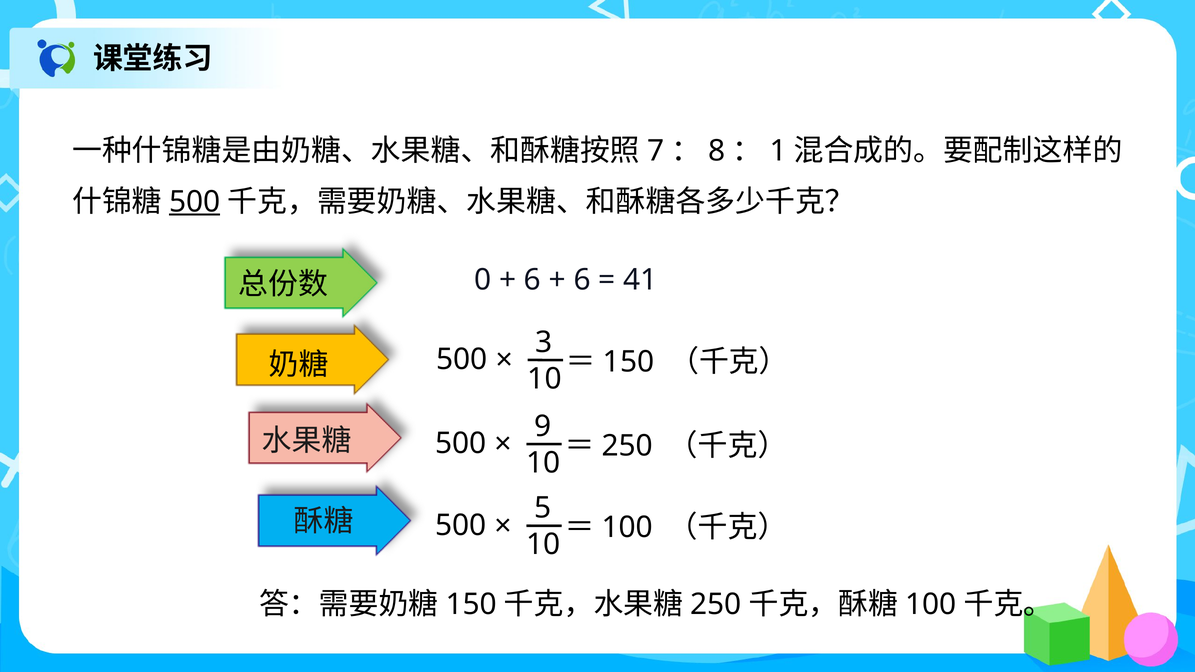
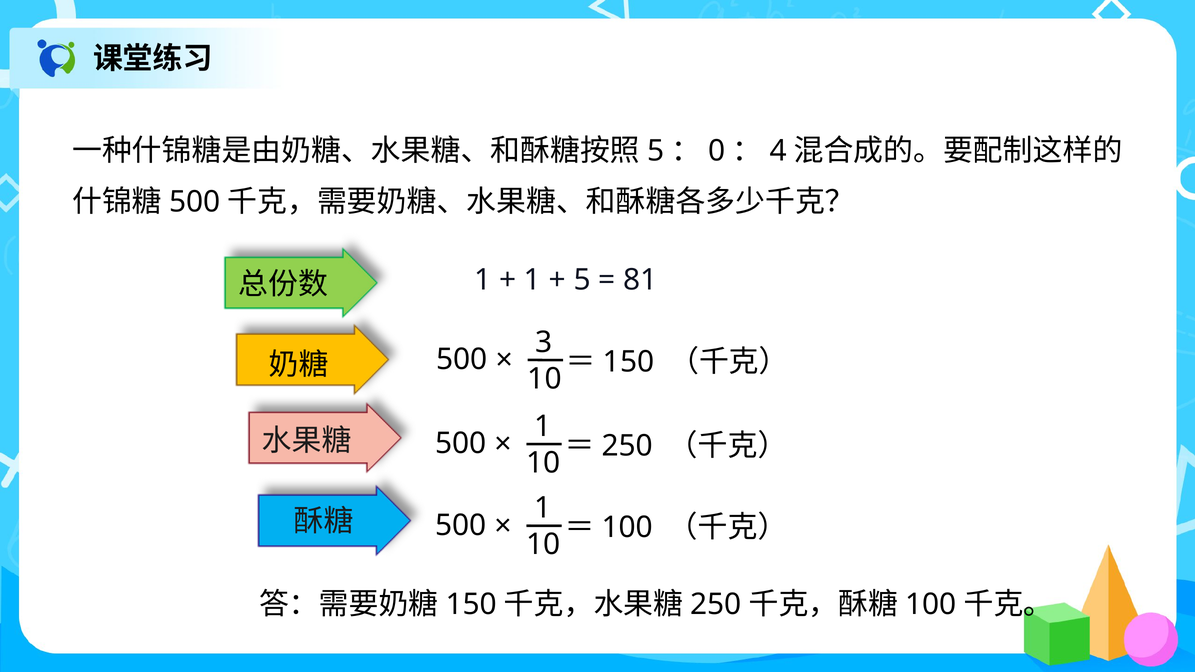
7 at (656, 151): 7 -> 5
8: 8 -> 0
1: 1 -> 4
500 at (195, 202) underline: present -> none
0 at (483, 280): 0 -> 1
6 at (532, 280): 6 -> 1
6 at (582, 280): 6 -> 5
41: 41 -> 81
9 at (543, 426): 9 -> 1
5 at (543, 508): 5 -> 1
